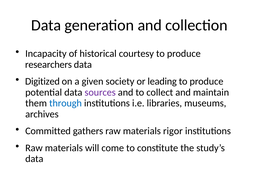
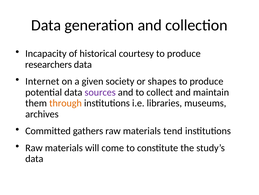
Digitized: Digitized -> Internet
leading: leading -> shapes
through colour: blue -> orange
rigor: rigor -> tend
